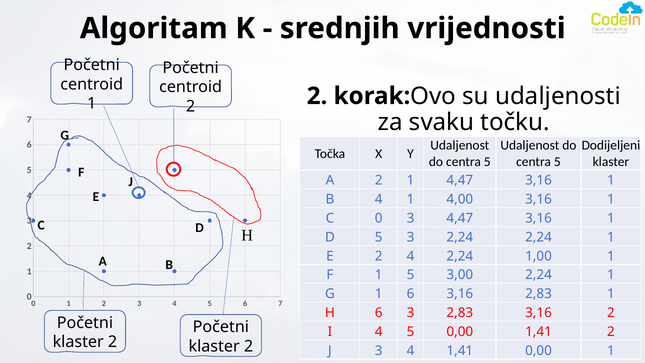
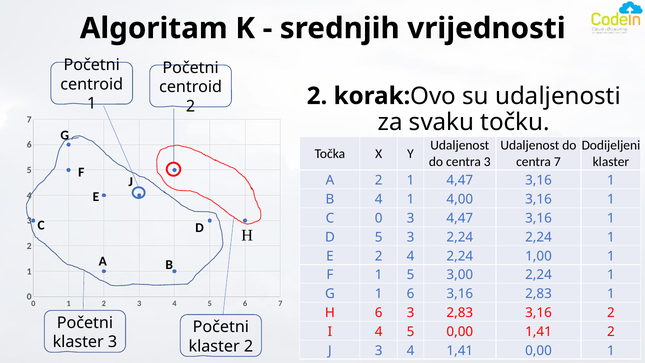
5 at (487, 162): 5 -> 3
5 at (557, 162): 5 -> 7
2 at (113, 342): 2 -> 3
